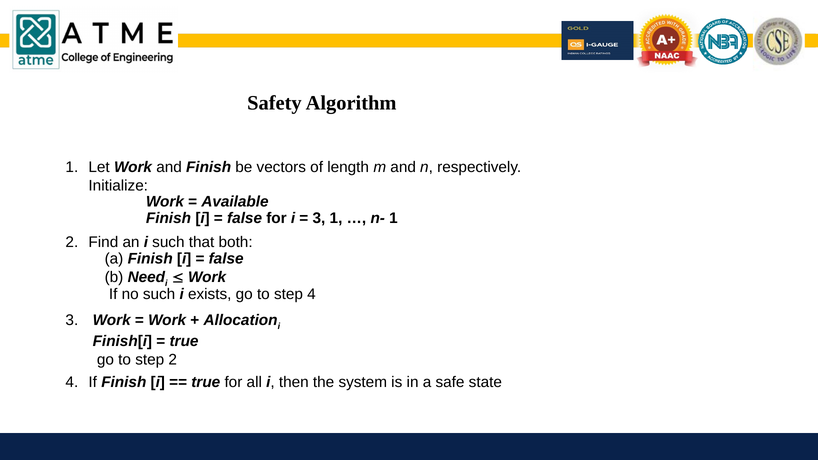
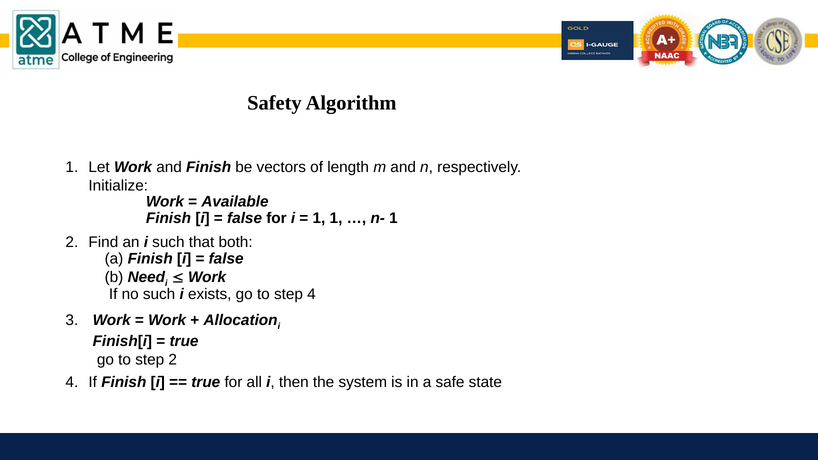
3 at (319, 218): 3 -> 1
